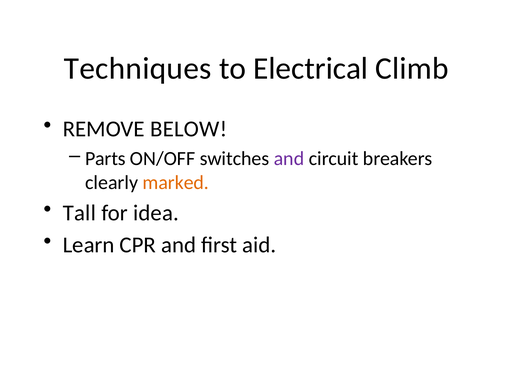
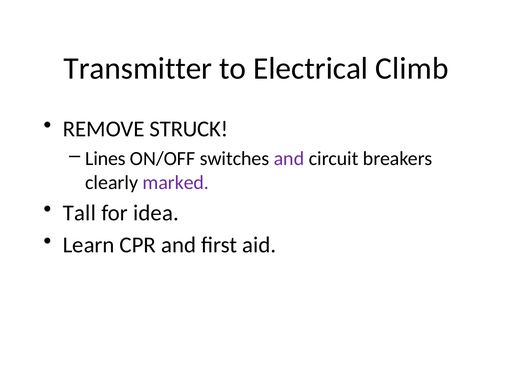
Techniques: Techniques -> Transmitter
BELOW: BELOW -> STRUCK
Parts: Parts -> Lines
marked colour: orange -> purple
